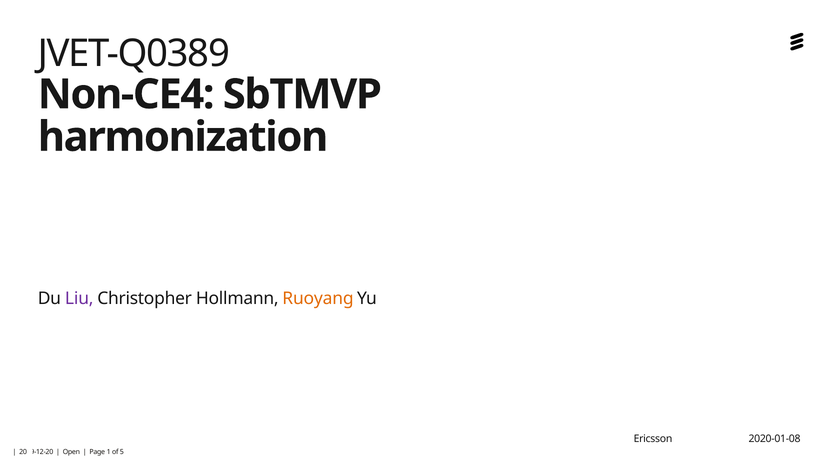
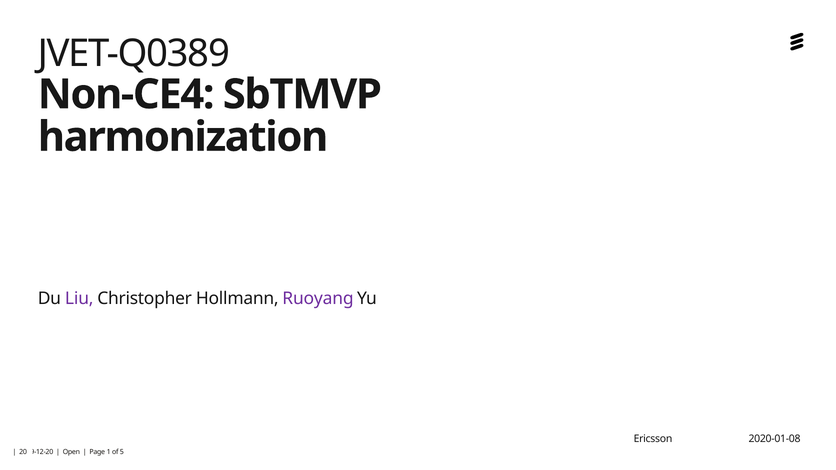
Ruoyang colour: orange -> purple
